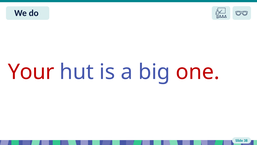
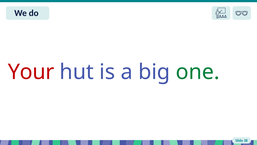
one colour: red -> green
